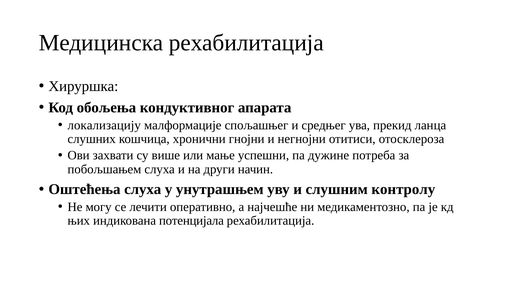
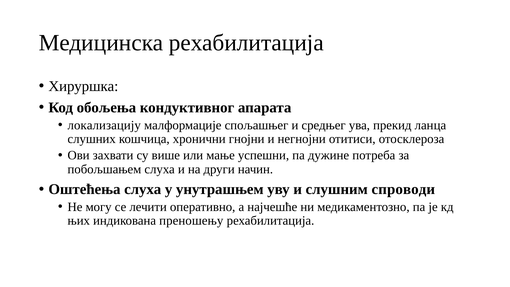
контролу: контролу -> спроводи
потенцијала: потенцијала -> преношењу
